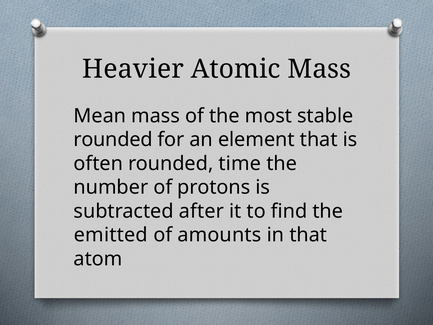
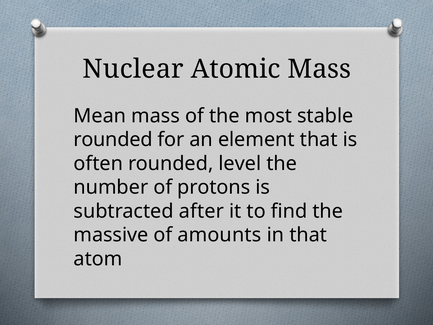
Heavier: Heavier -> Nuclear
time: time -> level
emitted: emitted -> massive
